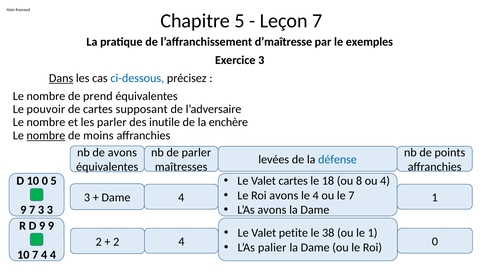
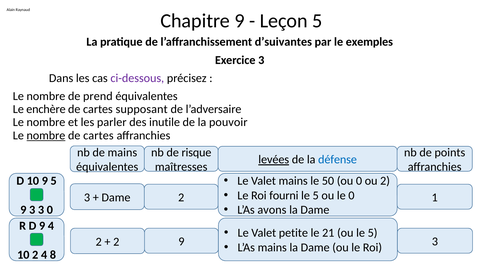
Chapitre 5: 5 -> 9
Leçon 7: 7 -> 5
d’maîtresse: d’maîtresse -> d’suivantes
Dans underline: present -> none
ci-dessous colour: blue -> purple
pouvoir: pouvoir -> enchère
enchère: enchère -> pouvoir
moins at (98, 135): moins -> cartes
de avons: avons -> mains
de parler: parler -> risque
levées underline: none -> present
Valet cartes: cartes -> mains
18: 18 -> 50
ou 8: 8 -> 0
ou 4: 4 -> 2
10 0: 0 -> 9
Roi avons: avons -> fourni
4 at (316, 195): 4 -> 5
le 7: 7 -> 0
Dame 4: 4 -> 2
9 7: 7 -> 3
3 3: 3 -> 0
9 9: 9 -> 4
38: 38 -> 21
ou le 1: 1 -> 5
2 4: 4 -> 9
L’As palier: palier -> mains
Roi 0: 0 -> 3
10 7: 7 -> 2
4 4: 4 -> 8
